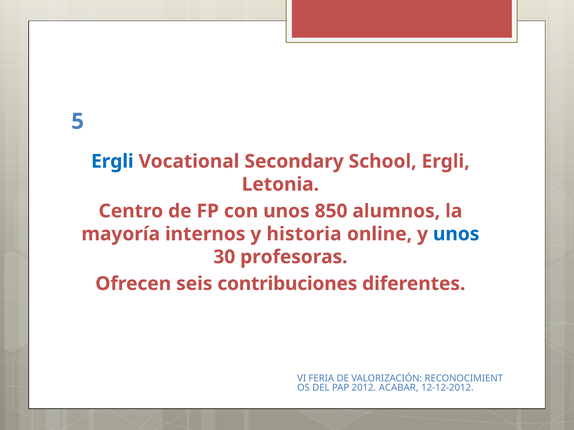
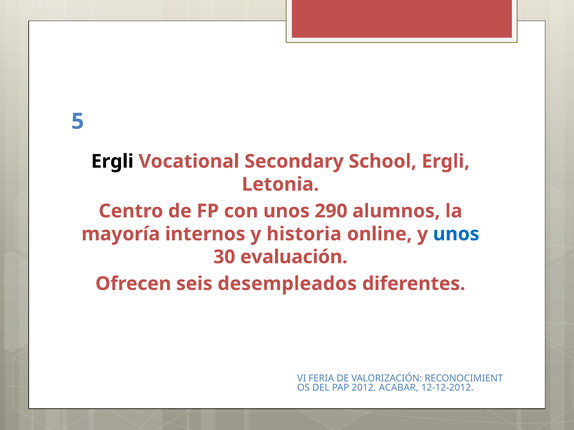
Ergli at (112, 162) colour: blue -> black
850: 850 -> 290
profesoras: profesoras -> evaluación
contribuciones: contribuciones -> desempleados
